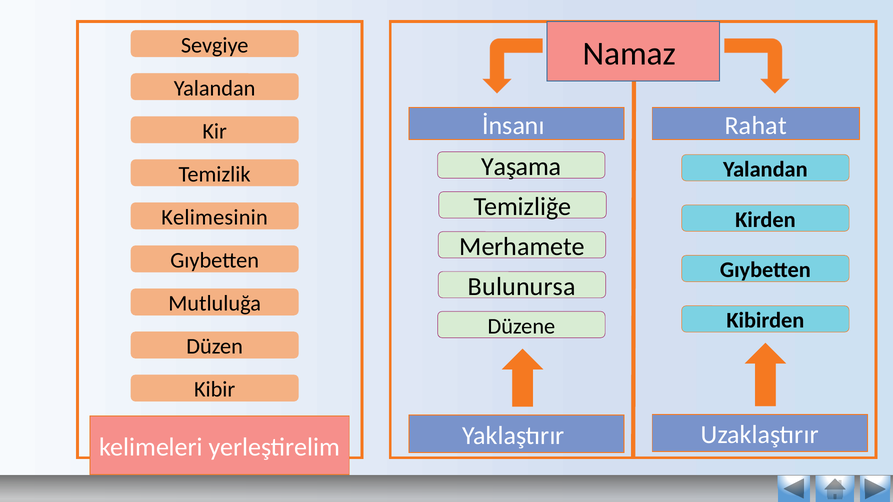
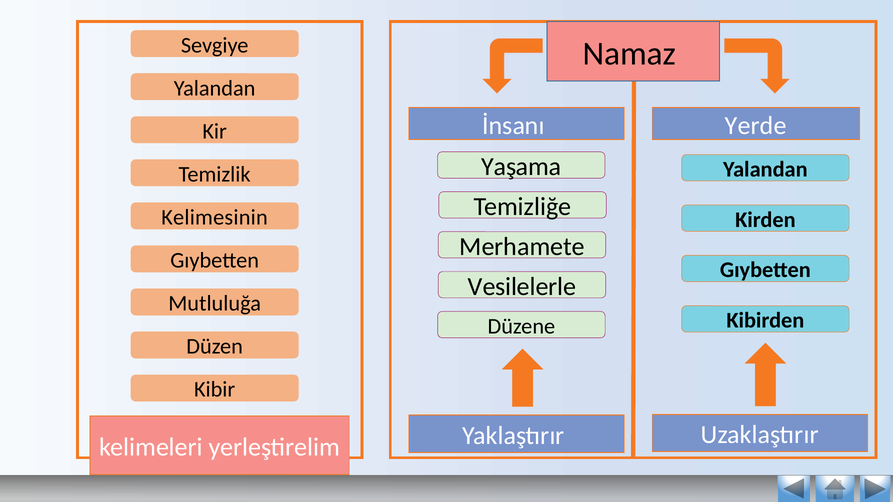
Rahat: Rahat -> Yerde
Bulunursa: Bulunursa -> Vesilelerle
